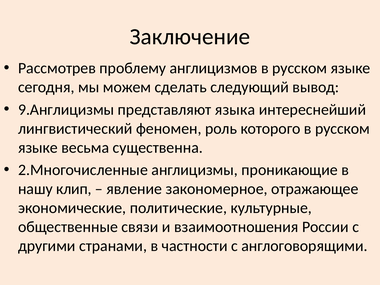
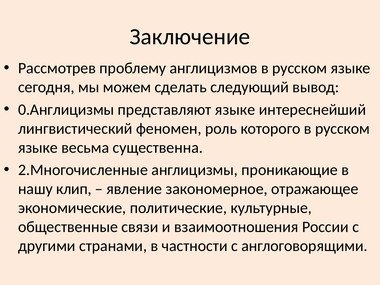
9.Англицизмы: 9.Англицизмы -> 0.Англицизмы
представляют языка: языка -> языке
